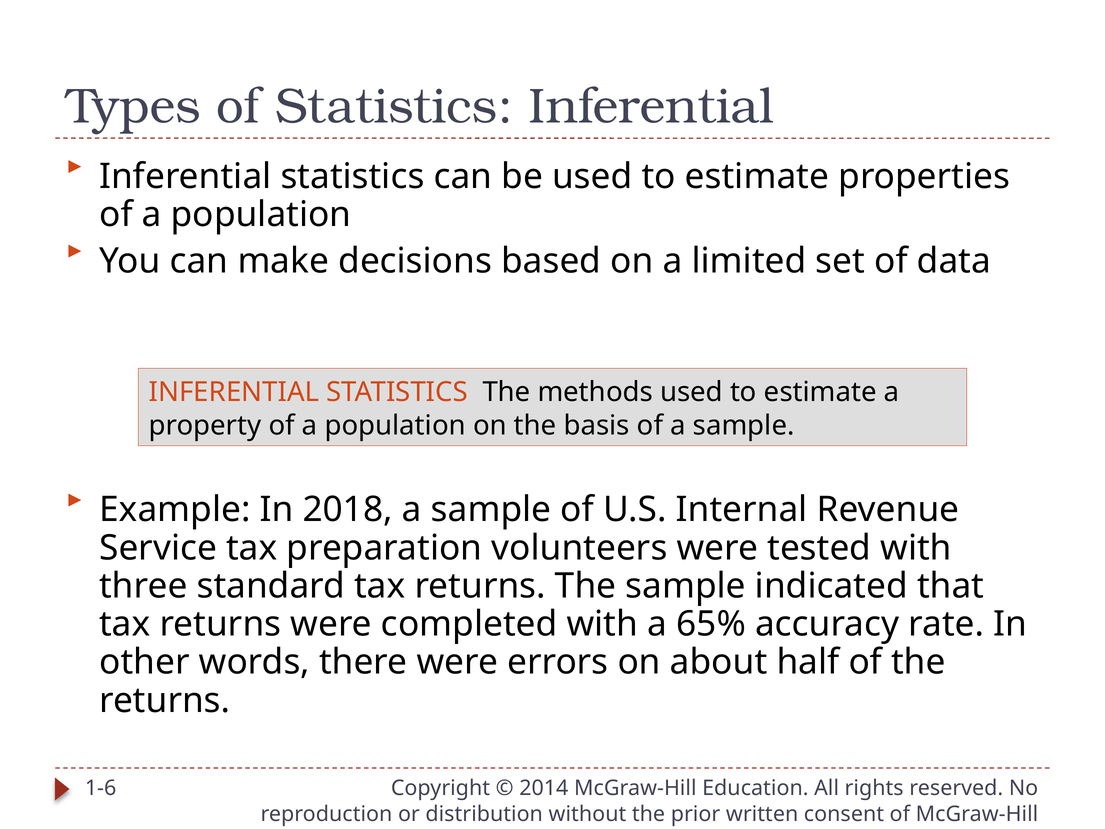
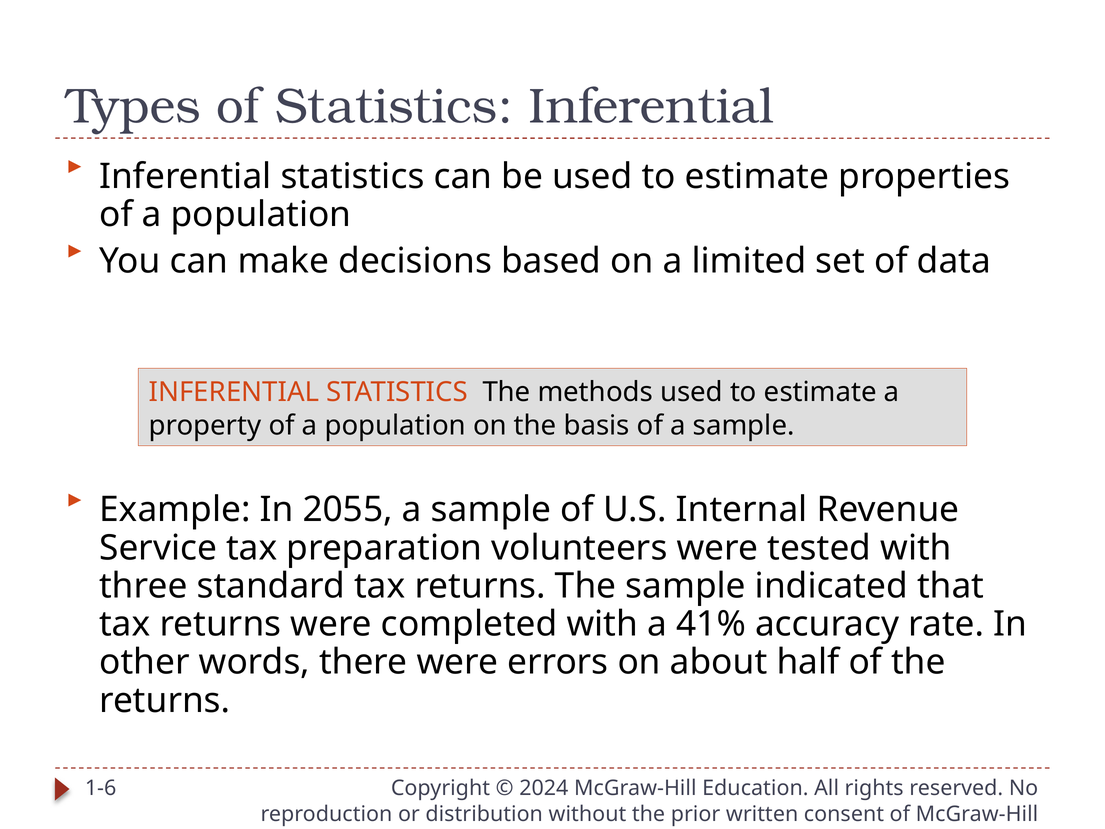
2018: 2018 -> 2055
65%: 65% -> 41%
2014: 2014 -> 2024
